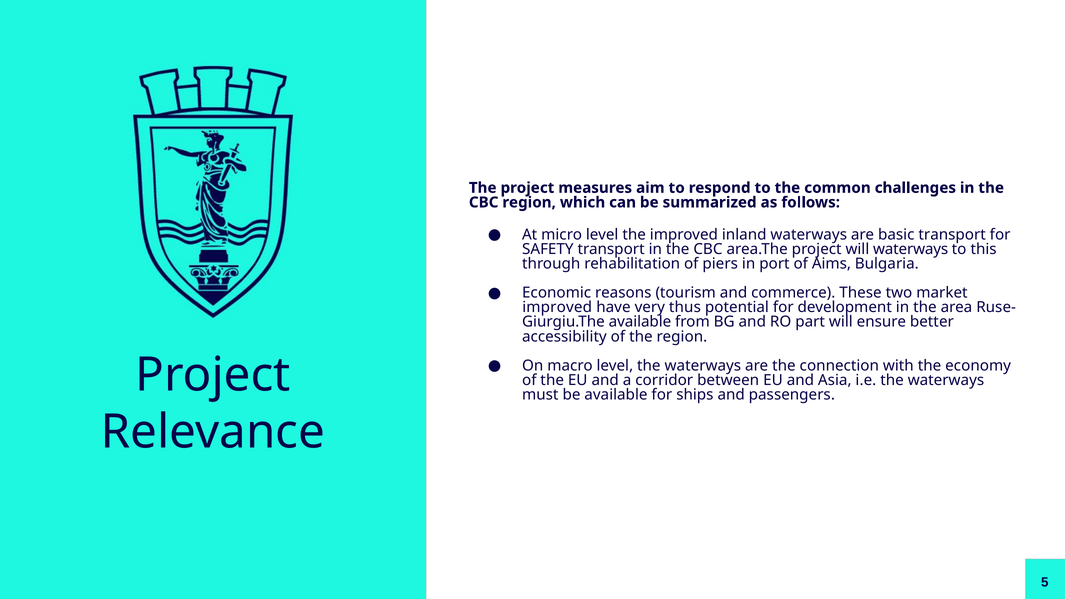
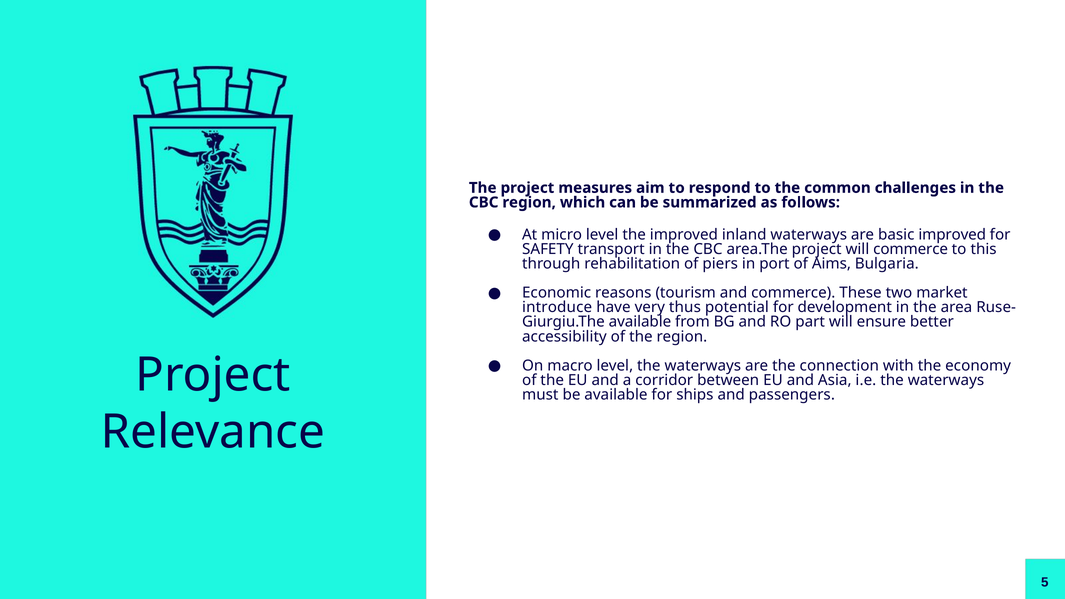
basic transport: transport -> improved
will waterways: waterways -> commerce
improved at (557, 307): improved -> introduce
